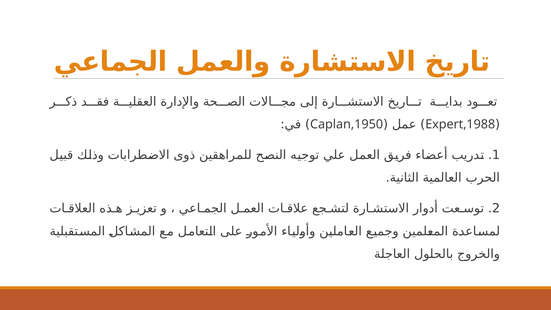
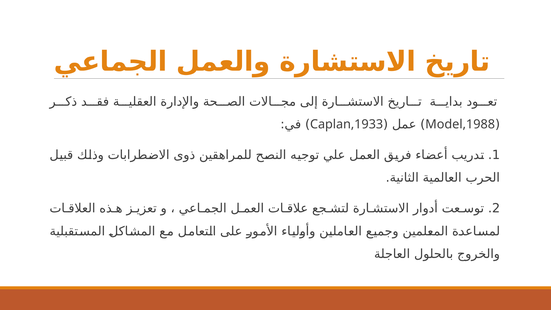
Caplan,1950: Caplan,1950 -> Caplan,1933
Expert,1988: Expert,1988 -> Model,1988
